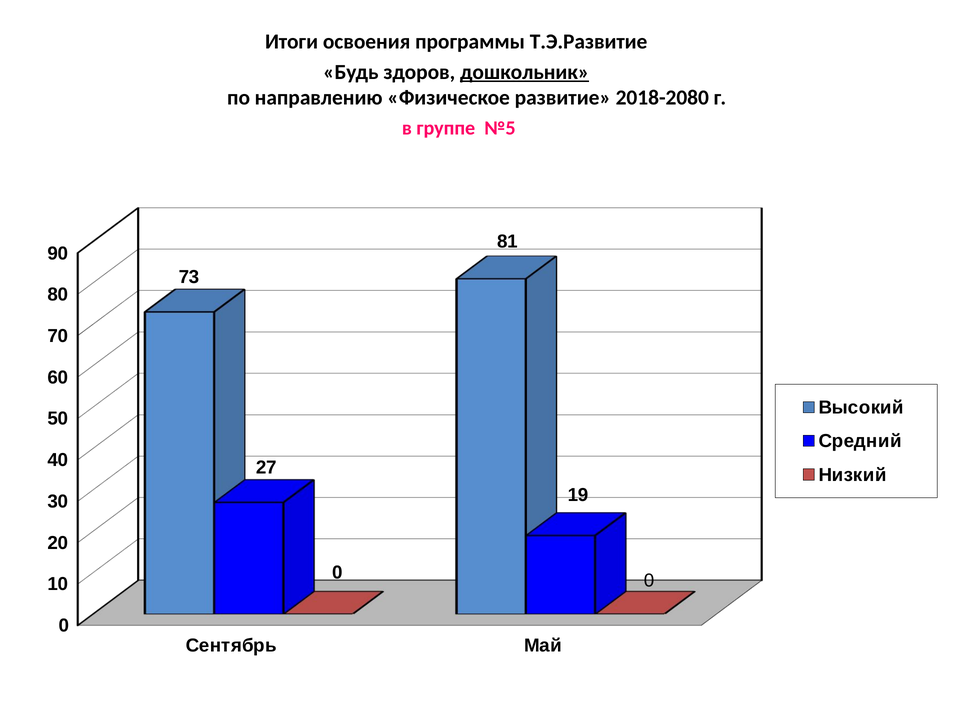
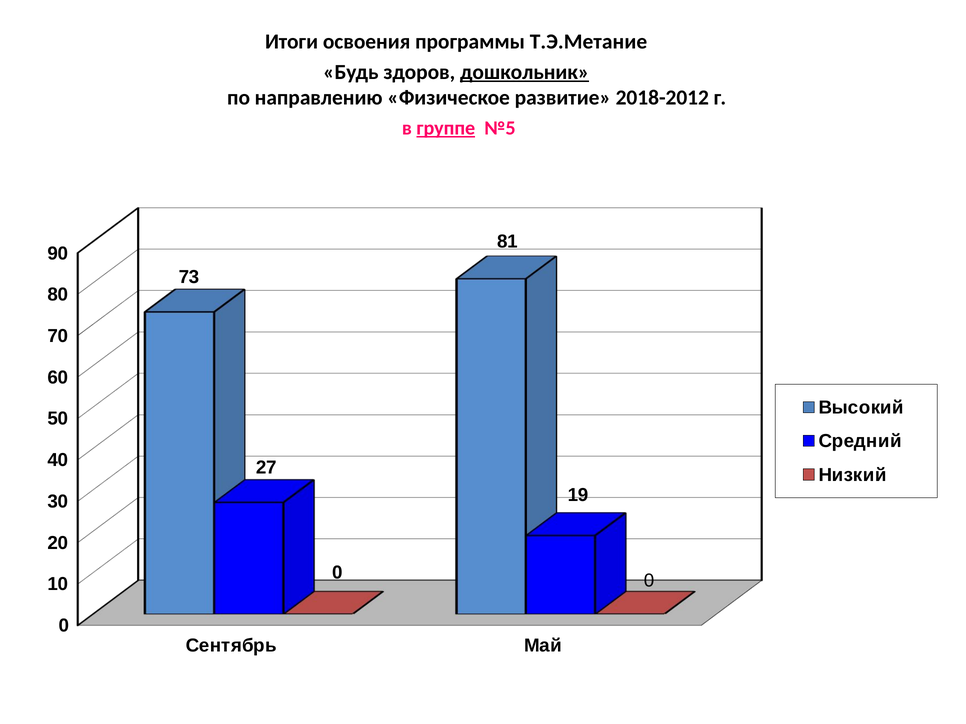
Т.Э.Развитие: Т.Э.Развитие -> Т.Э.Метание
2018-2080: 2018-2080 -> 2018-2012
группе underline: none -> present
